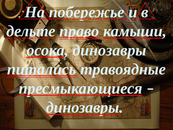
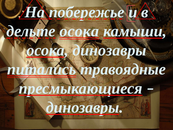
право at (79, 31): право -> осока
